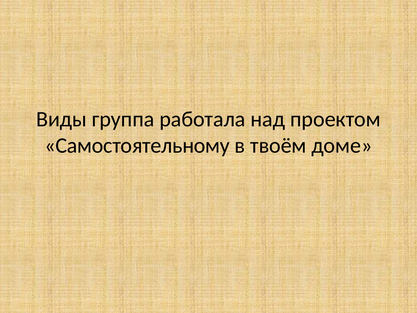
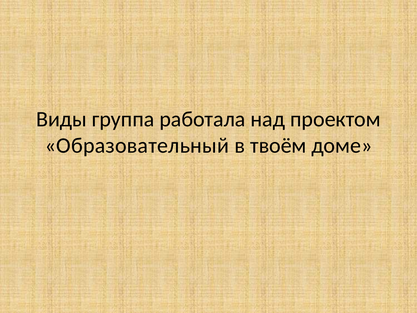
Самостоятельному: Самостоятельному -> Образовательный
